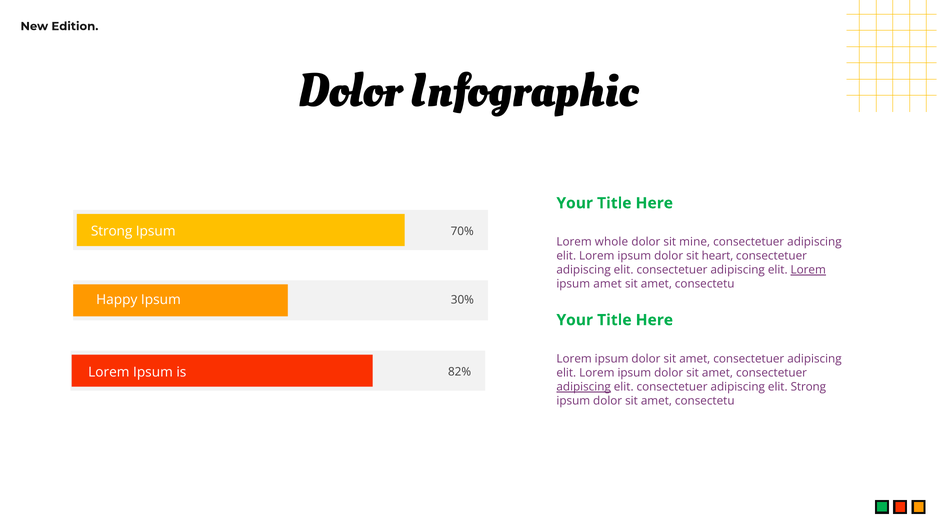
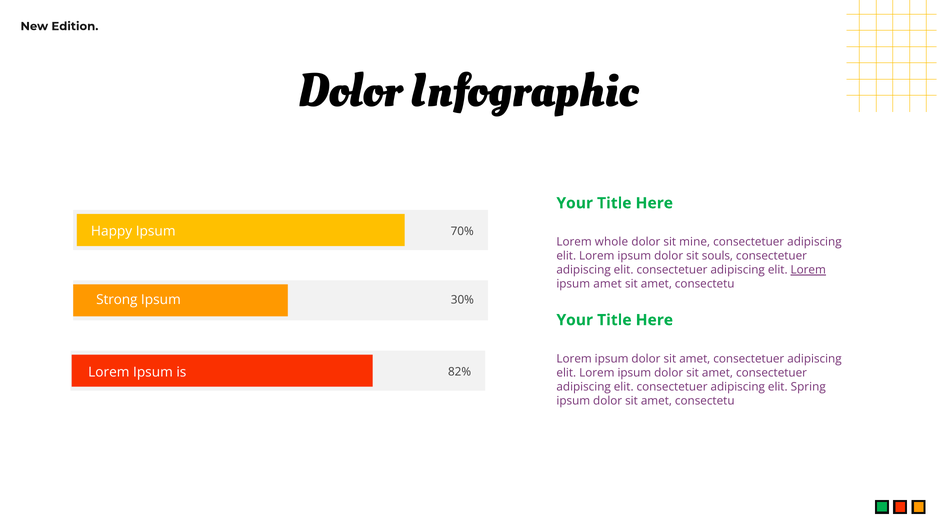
Strong at (112, 231): Strong -> Happy
heart: heart -> souls
Happy: Happy -> Strong
adipiscing at (584, 387) underline: present -> none
elit Strong: Strong -> Spring
